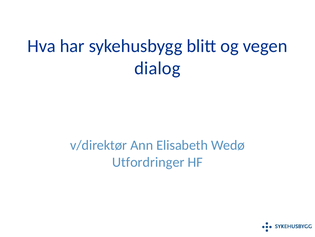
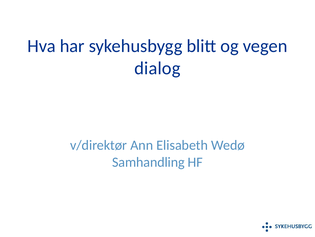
Utfordringer: Utfordringer -> Samhandling
